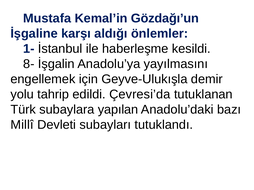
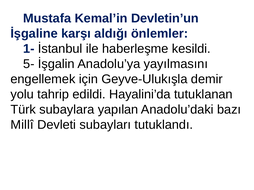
Gözdağı’un: Gözdağı’un -> Devletin’un
8-: 8- -> 5-
Çevresi’da: Çevresi’da -> Hayalini’da
